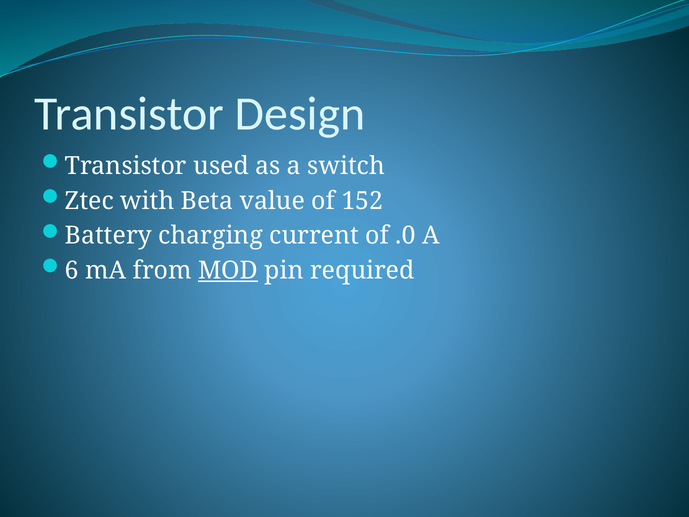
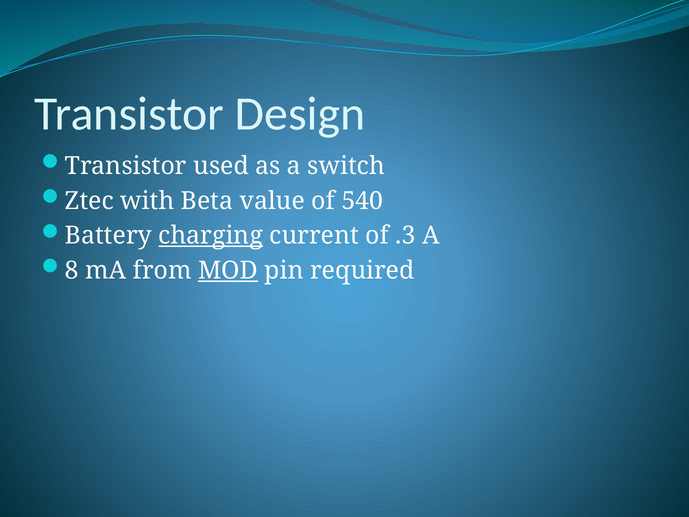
152: 152 -> 540
charging underline: none -> present
.0: .0 -> .3
6: 6 -> 8
